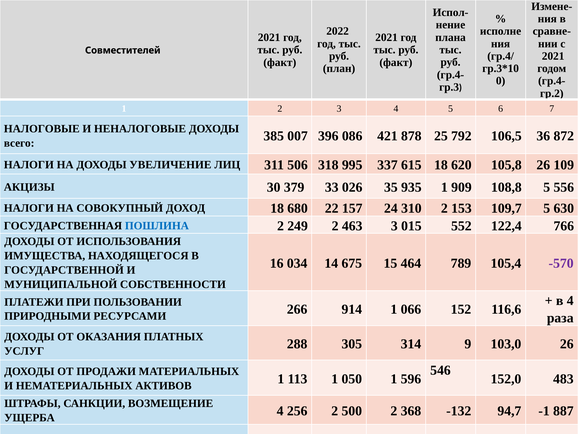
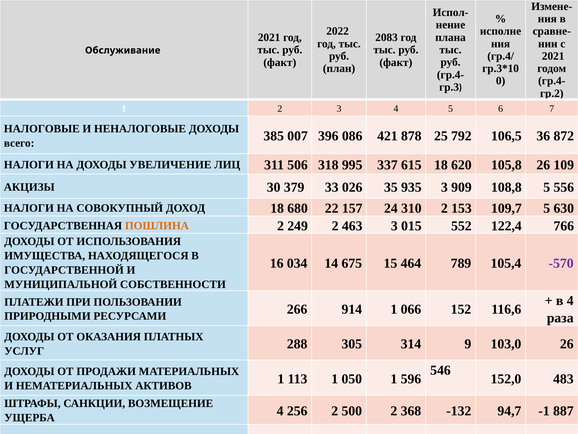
2021 at (387, 37): 2021 -> 2083
Совместителей: Совместителей -> Обслуживание
935 1: 1 -> 3
ПОШЛИНА colour: blue -> orange
